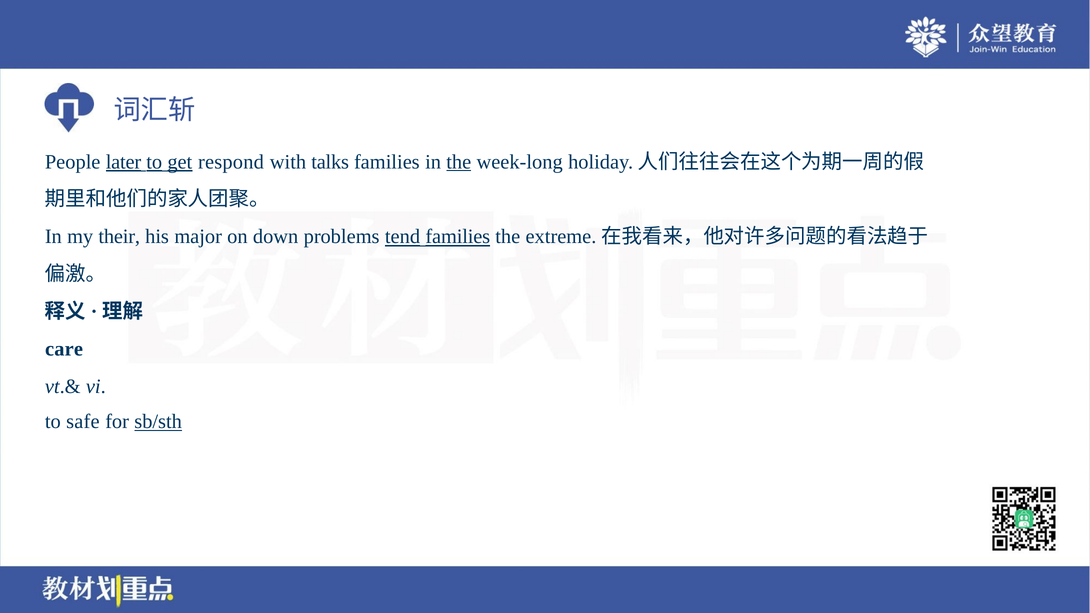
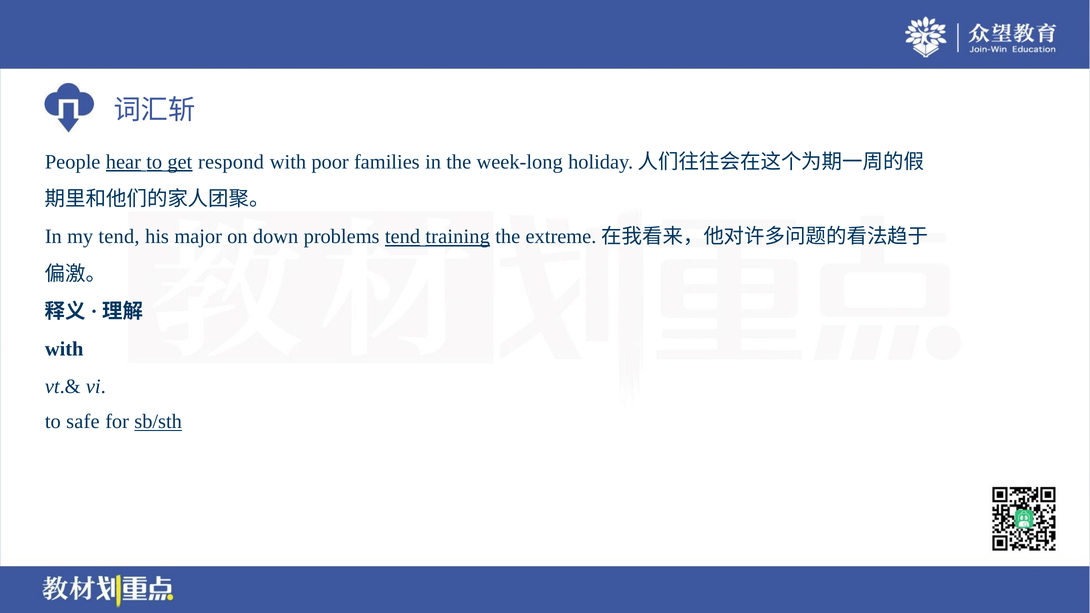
later: later -> hear
talks: talks -> poor
the at (459, 162) underline: present -> none
my their: their -> tend
tend families: families -> training
care at (64, 349): care -> with
